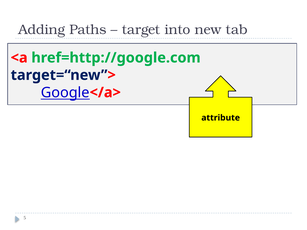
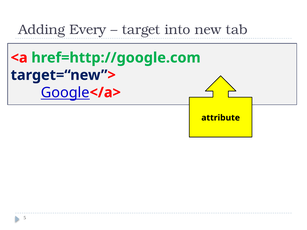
Paths: Paths -> Every
